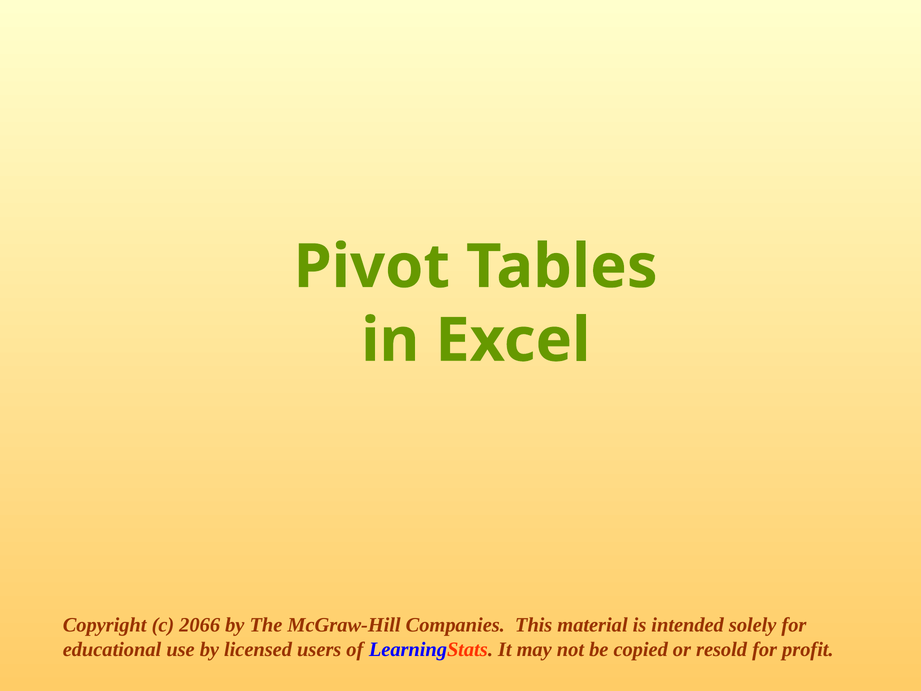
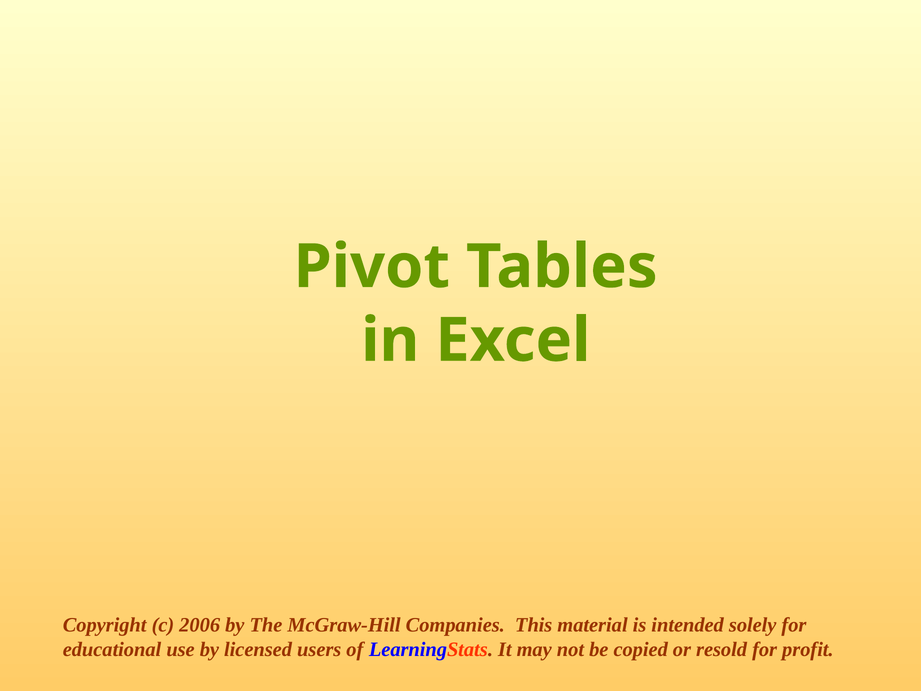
2066: 2066 -> 2006
